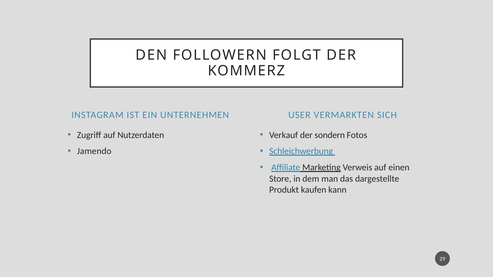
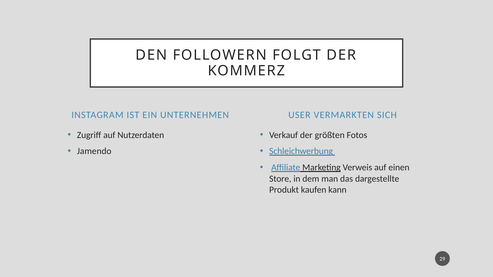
sondern: sondern -> größten
